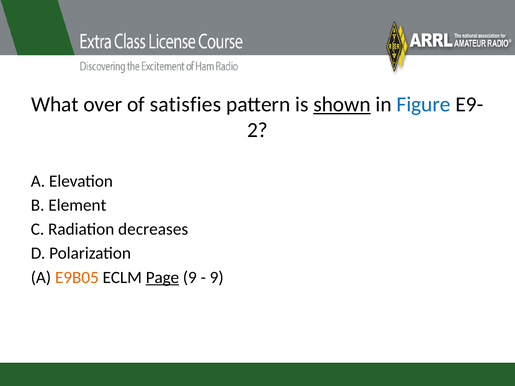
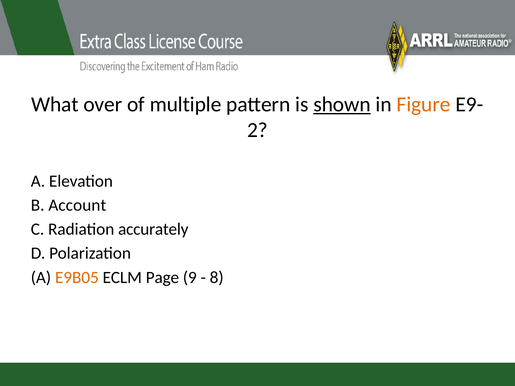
satisfies: satisfies -> multiple
Figure colour: blue -> orange
Element: Element -> Account
decreases: decreases -> accurately
Page underline: present -> none
9 at (217, 278): 9 -> 8
